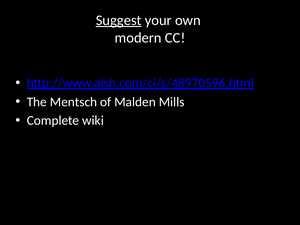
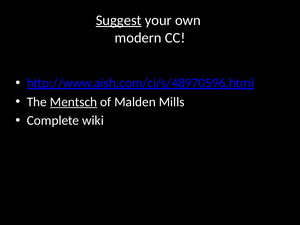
Mentsch underline: none -> present
